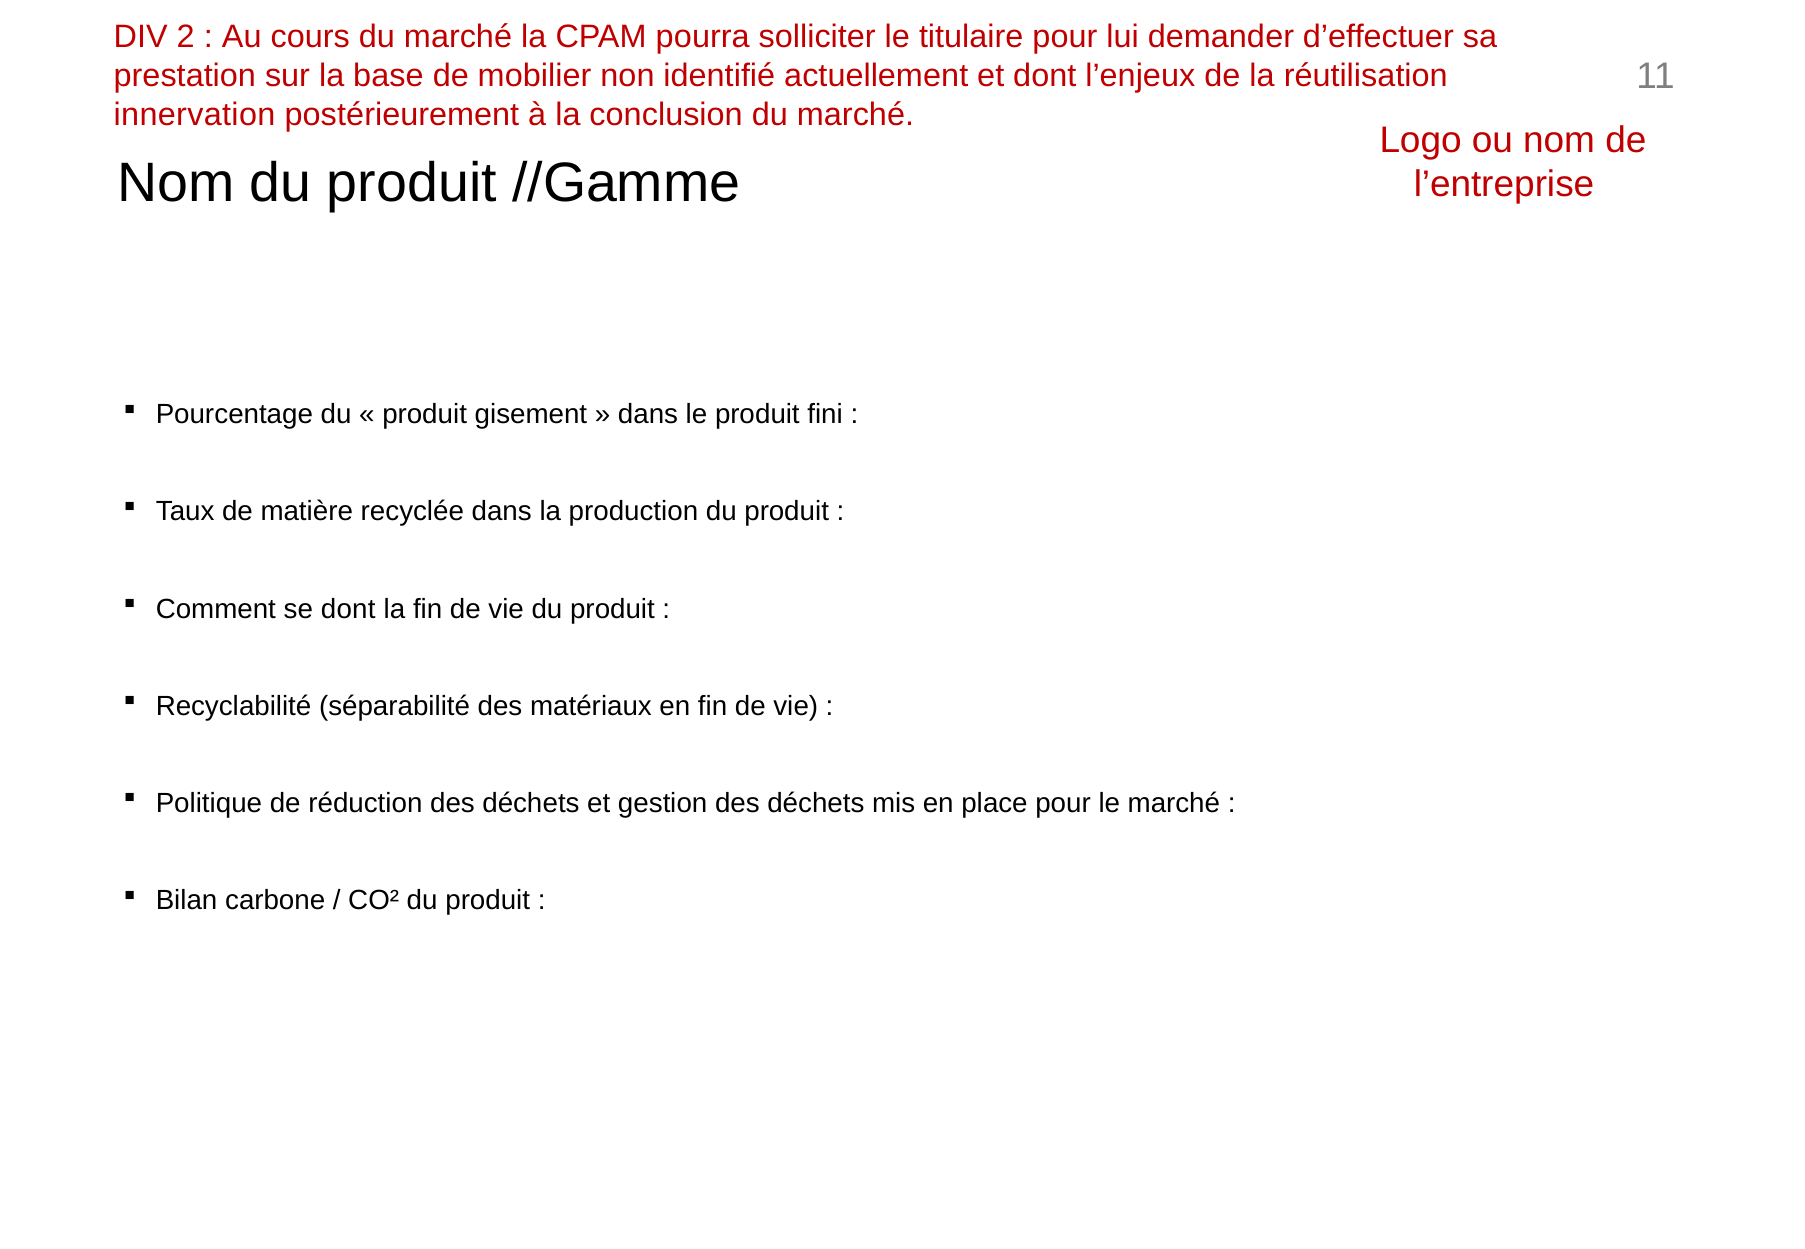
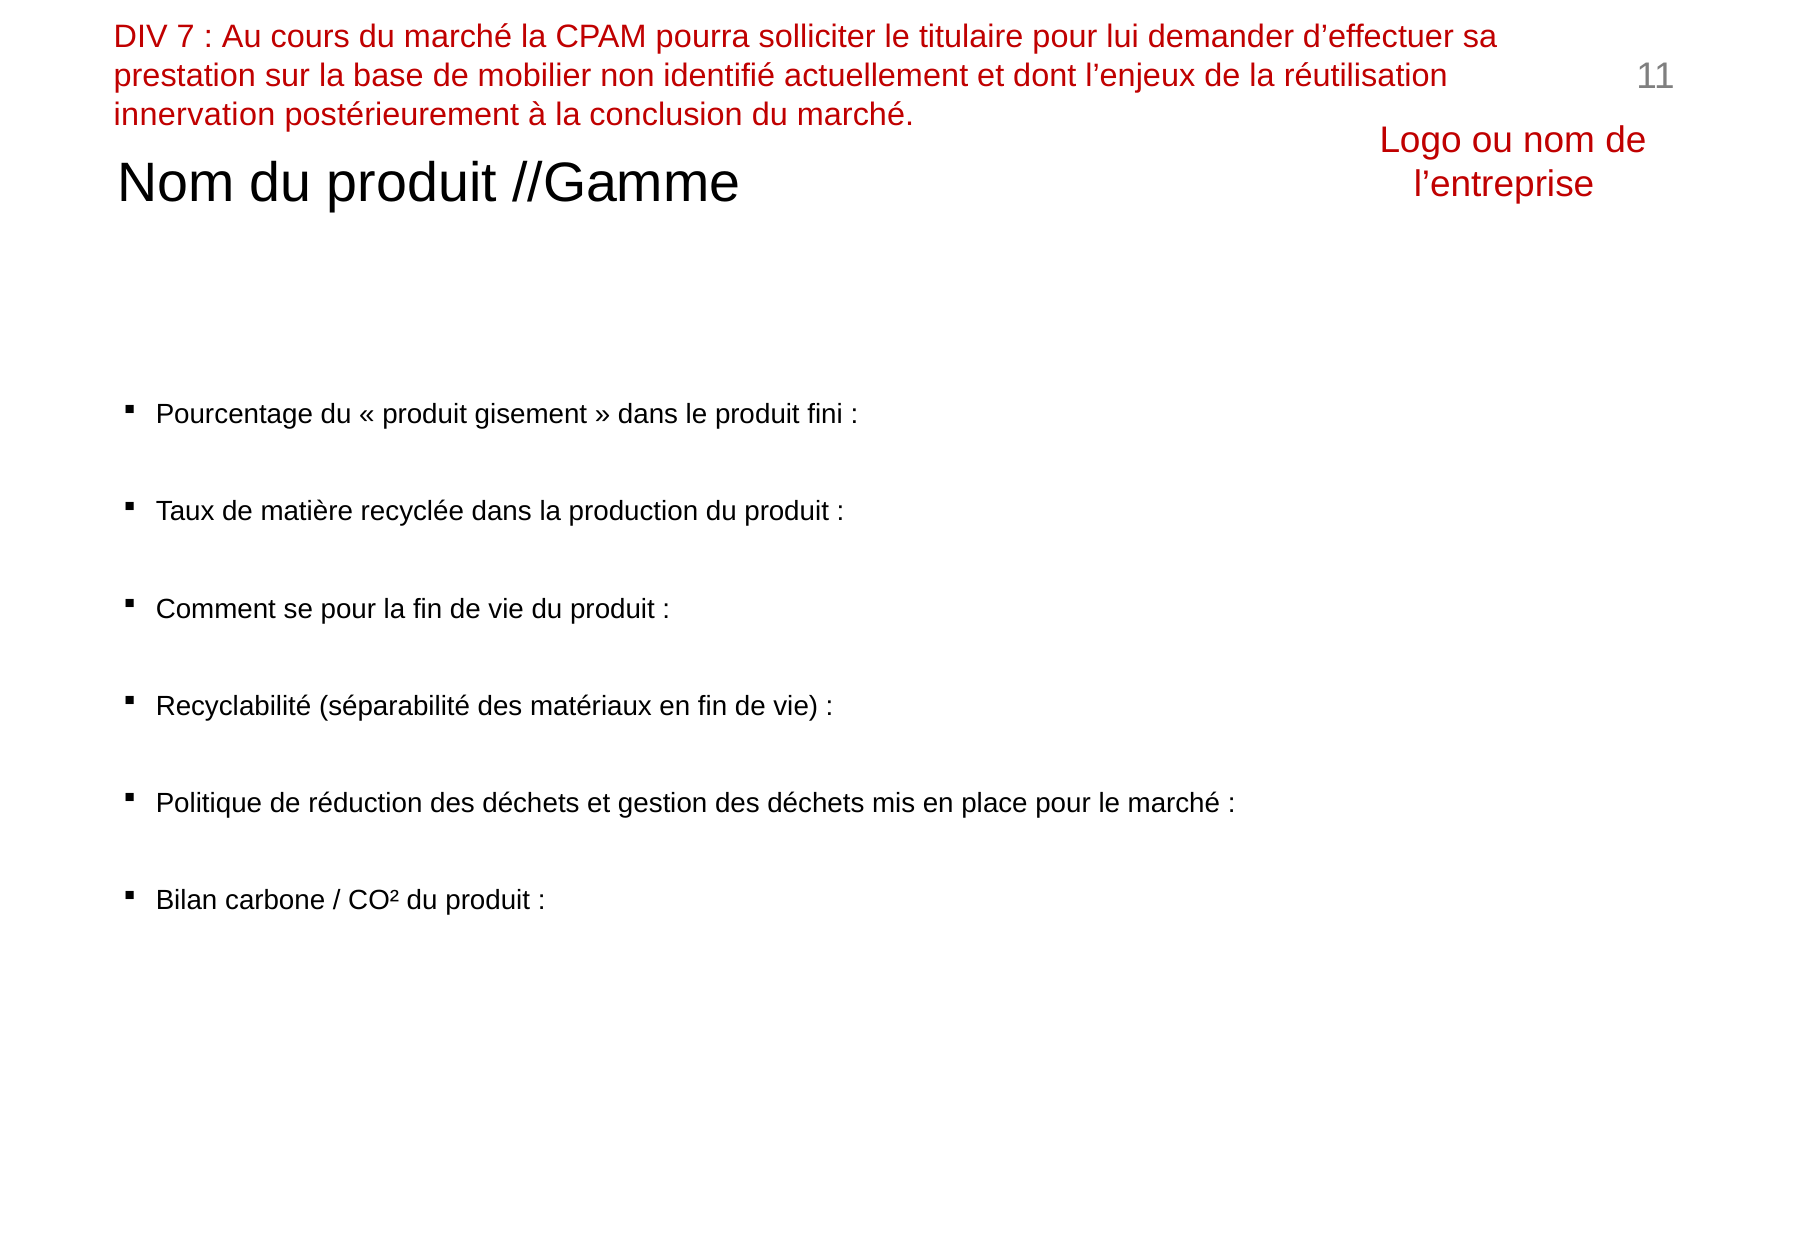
2: 2 -> 7
se dont: dont -> pour
